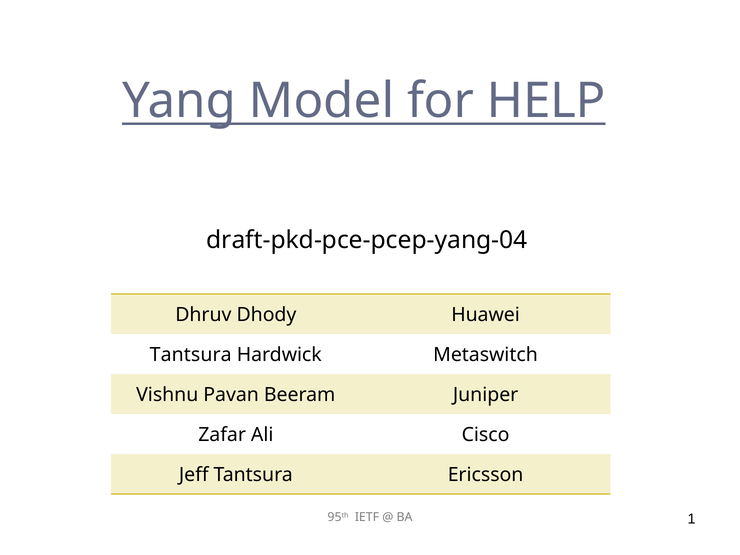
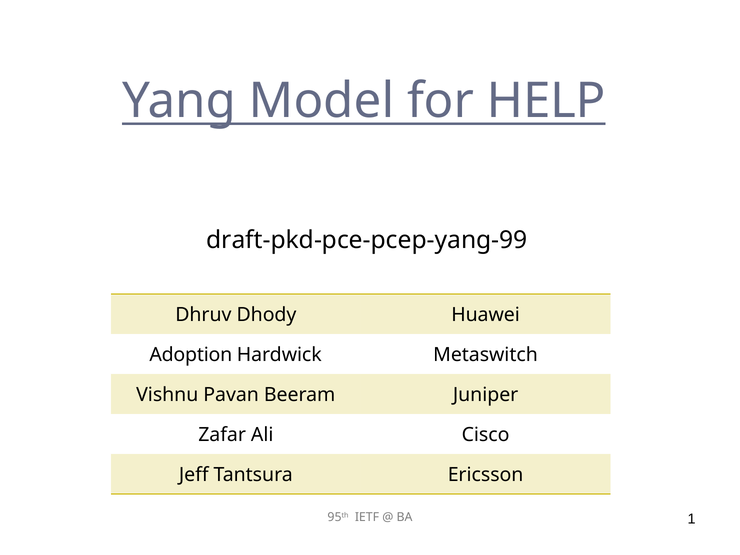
draft-pkd-pce-pcep-yang-04: draft-pkd-pce-pcep-yang-04 -> draft-pkd-pce-pcep-yang-99
Tantsura at (191, 355): Tantsura -> Adoption
